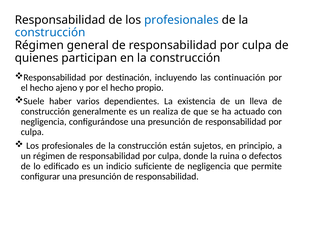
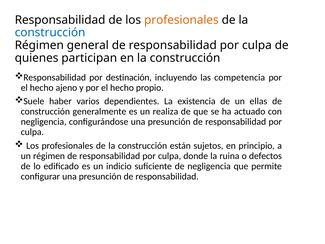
profesionales at (181, 20) colour: blue -> orange
continuación: continuación -> competencia
lleva: lleva -> ellas
